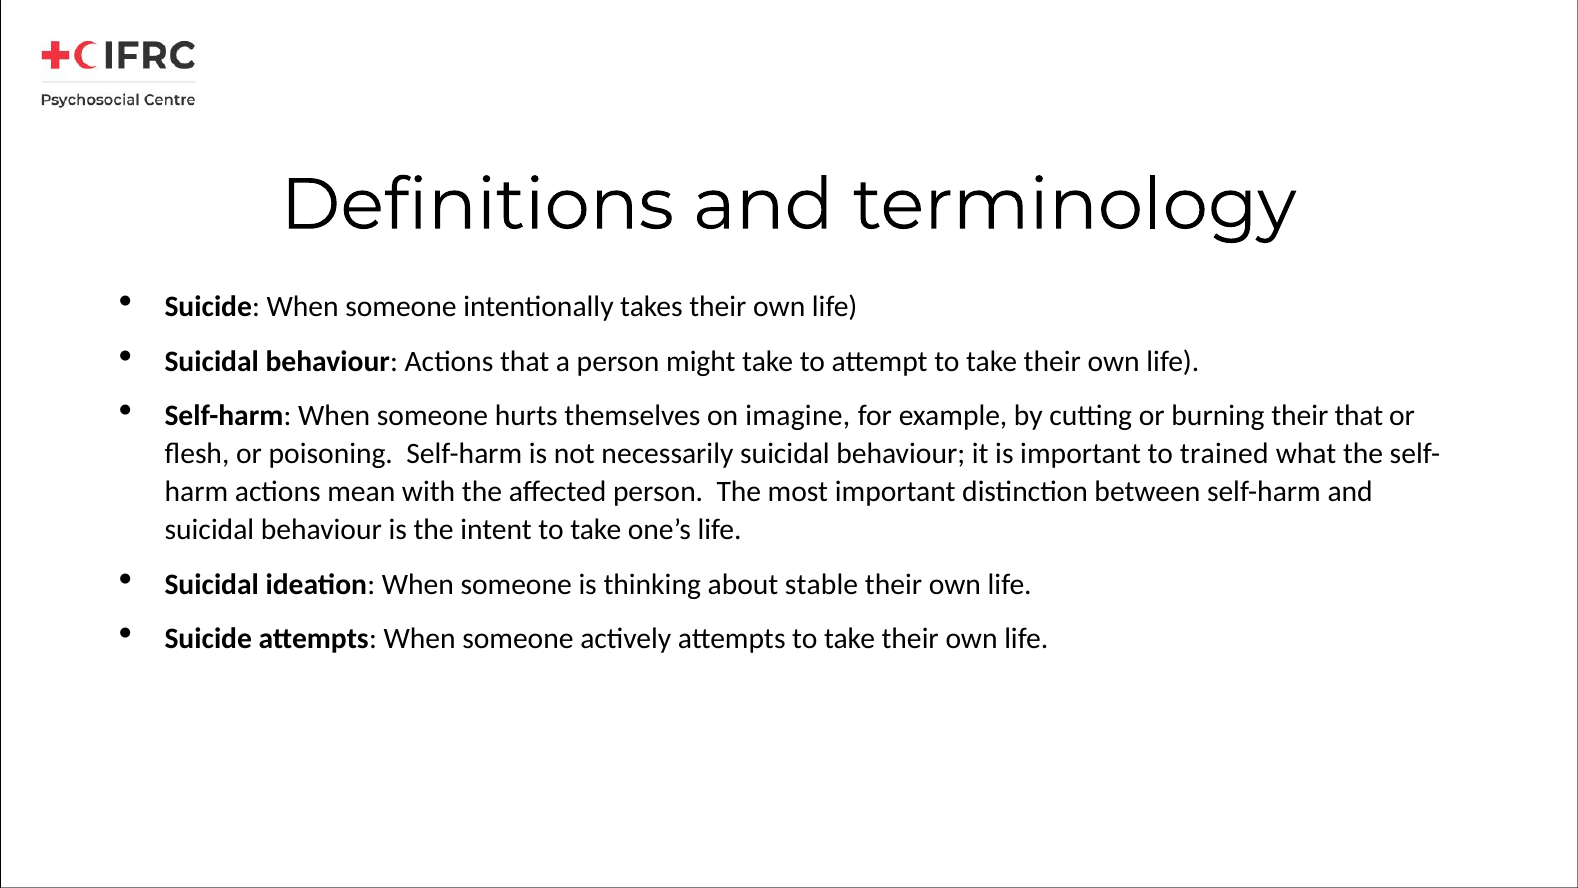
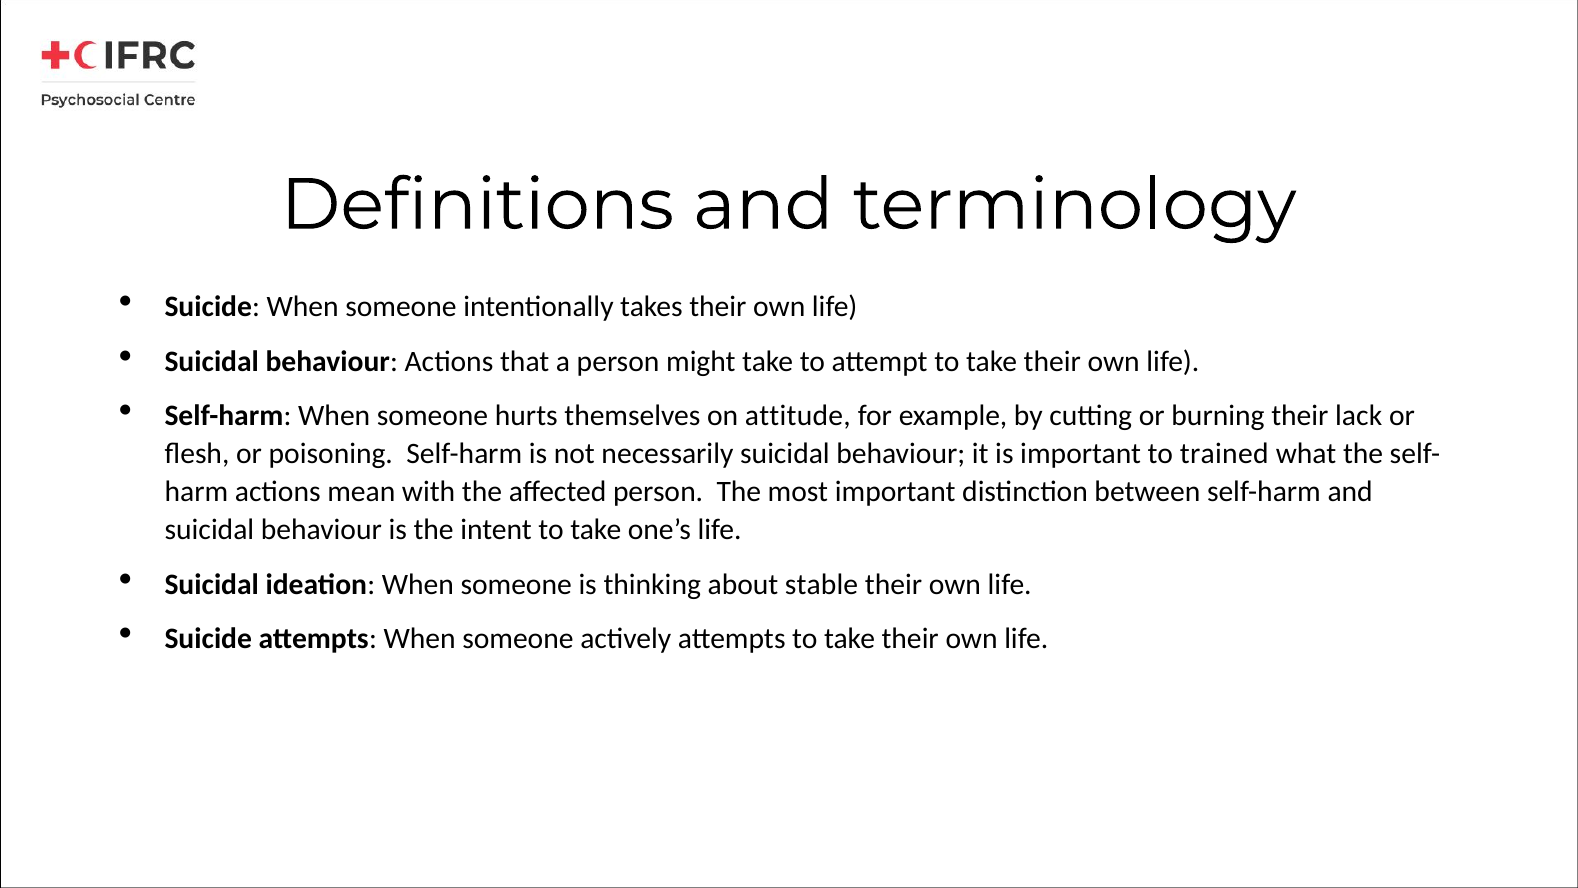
imagine: imagine -> attitude
their that: that -> lack
